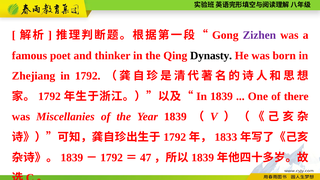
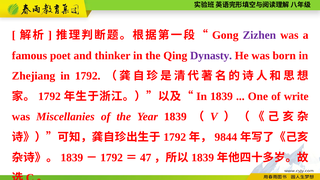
Dynasty colour: black -> purple
there: there -> write
1833: 1833 -> 9844
